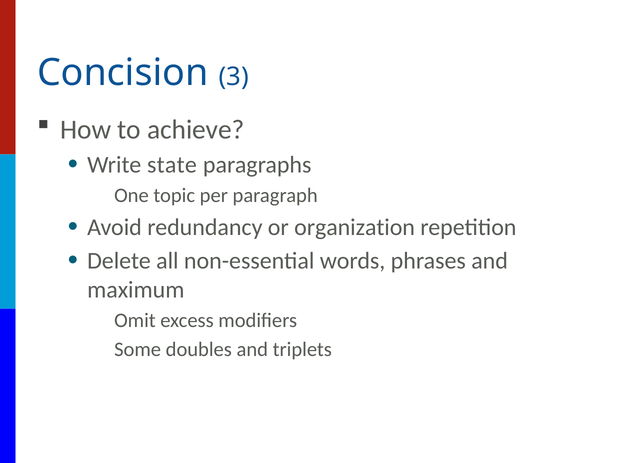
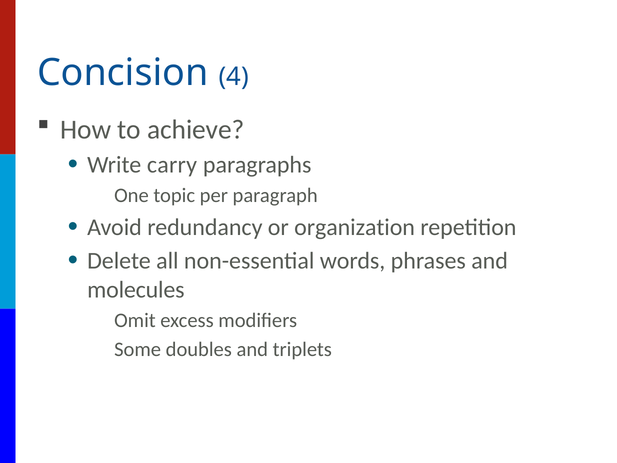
3: 3 -> 4
state: state -> carry
maximum: maximum -> molecules
